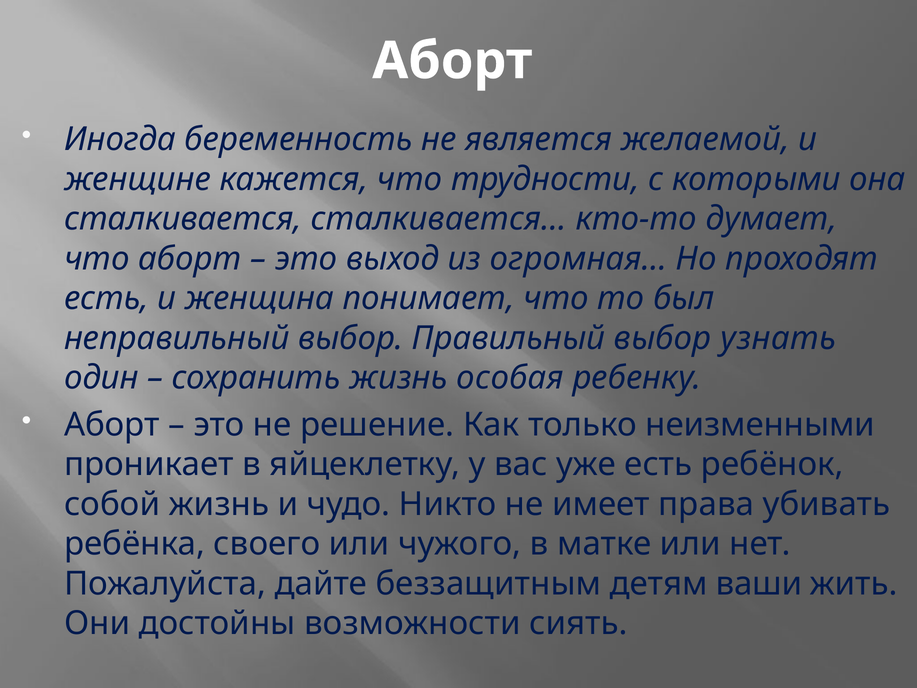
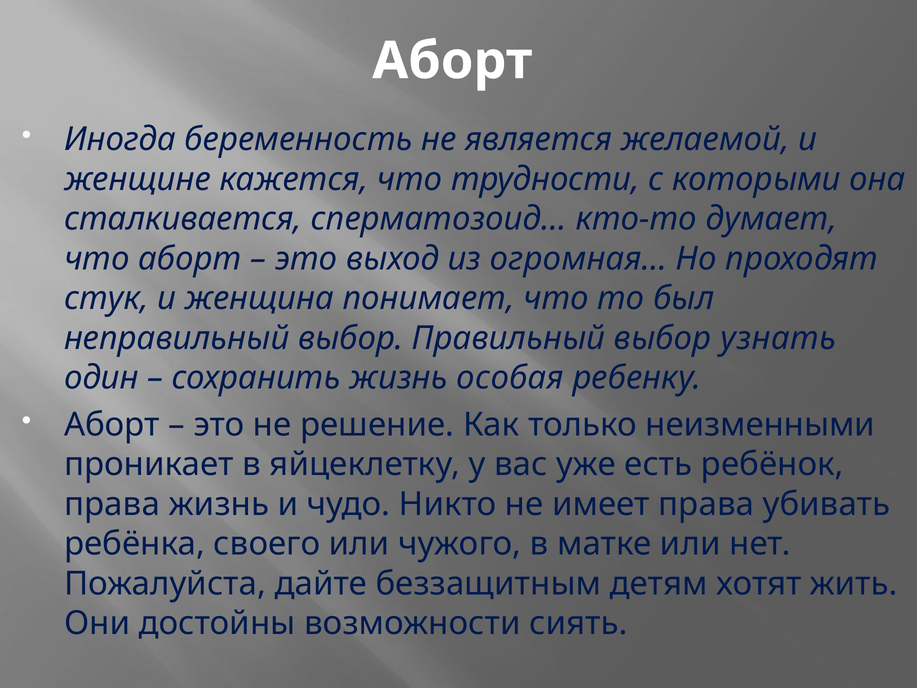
сталкивается…: сталкивается… -> сперматозоид…
есть at (106, 298): есть -> стук
собой at (112, 504): собой -> права
ваши: ваши -> хотят
